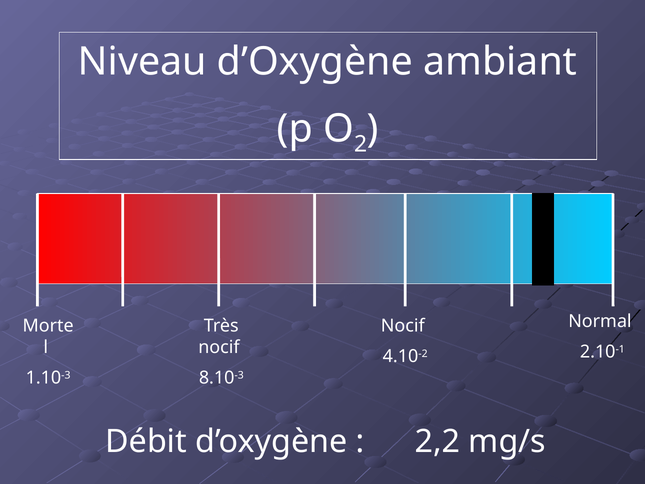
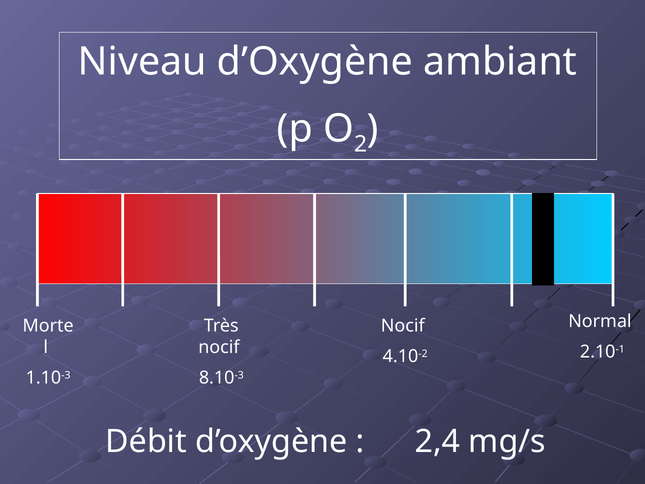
2,2: 2,2 -> 2,4
